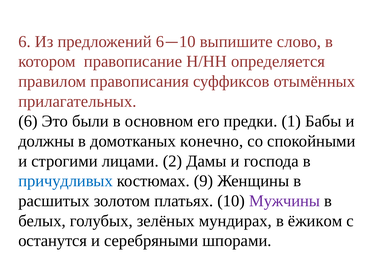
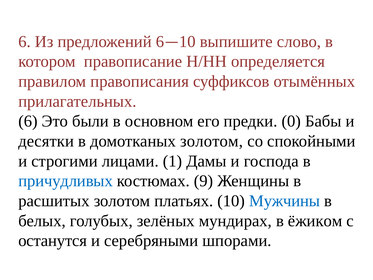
1: 1 -> 0
должны: должны -> десятки
домотканых конечно: конечно -> золотом
2: 2 -> 1
Мужчины colour: purple -> blue
